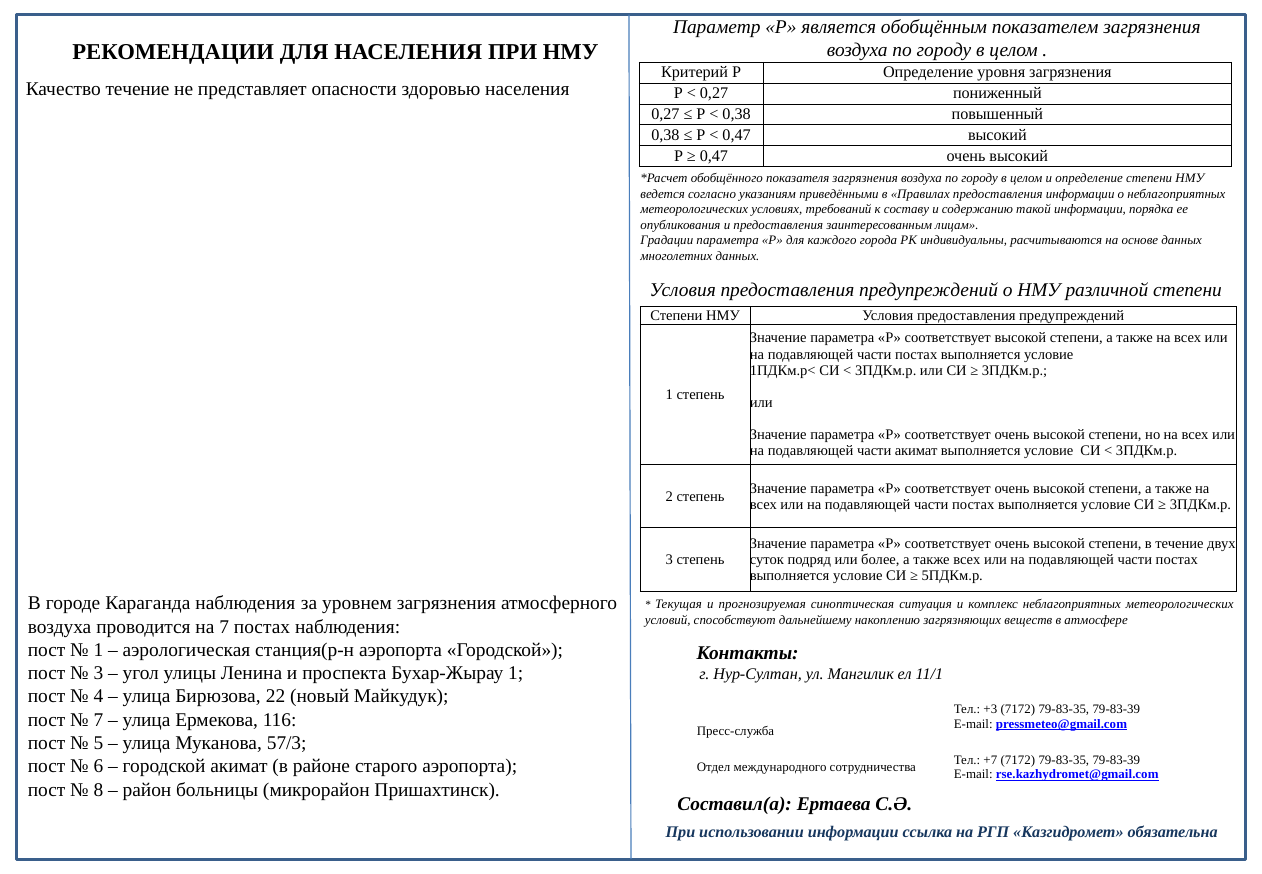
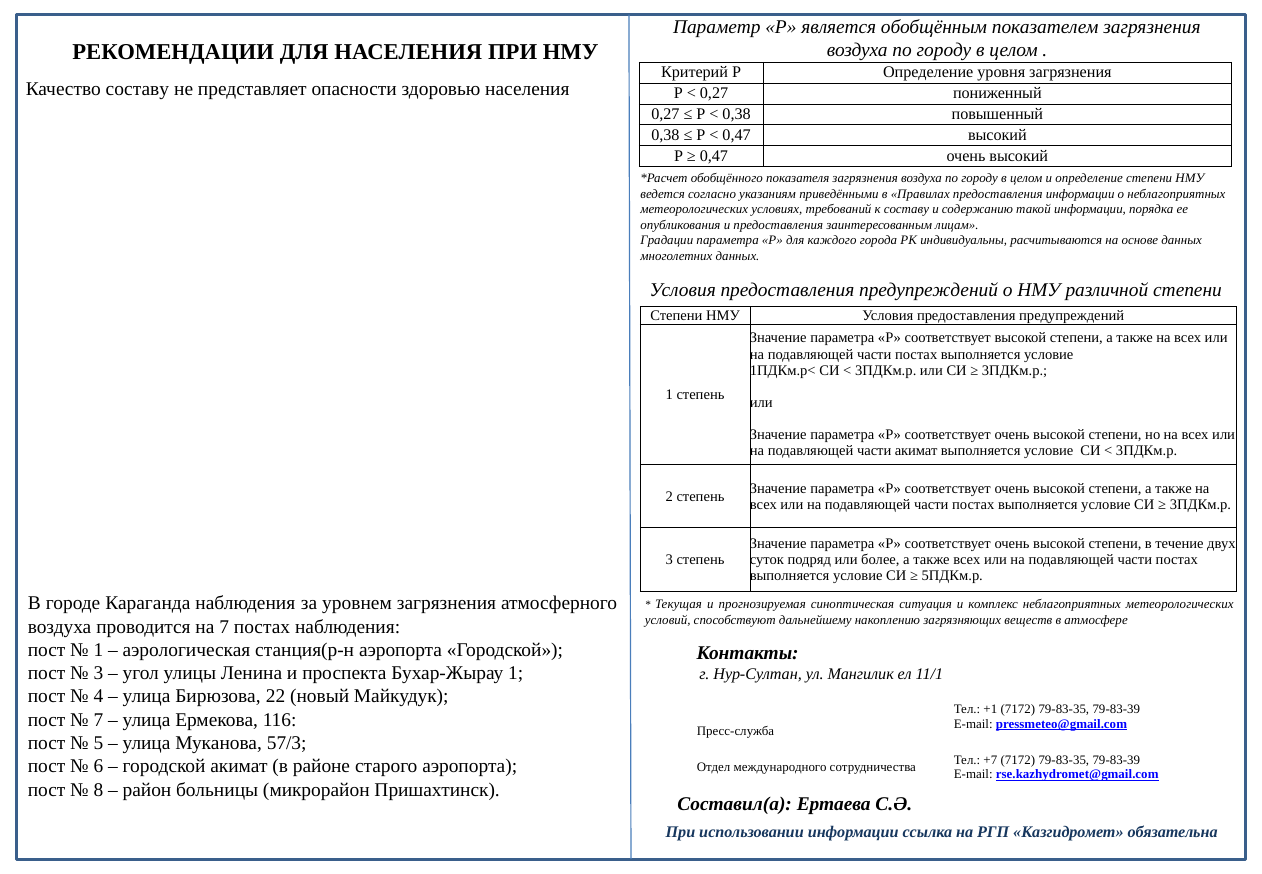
Качество течение: течение -> составу
+3: +3 -> +1
